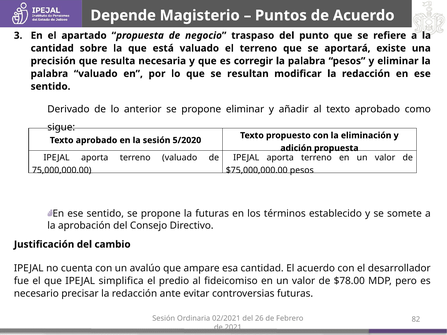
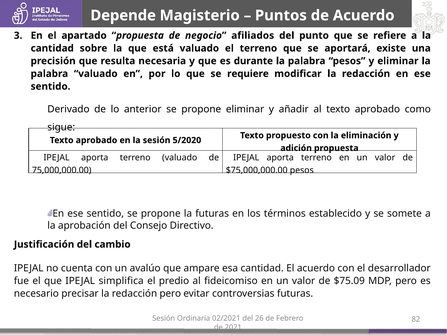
traspaso: traspaso -> afiliados
corregir: corregir -> durante
resultan: resultan -> requiere
$78.00: $78.00 -> $75.09
redacción ante: ante -> pero
